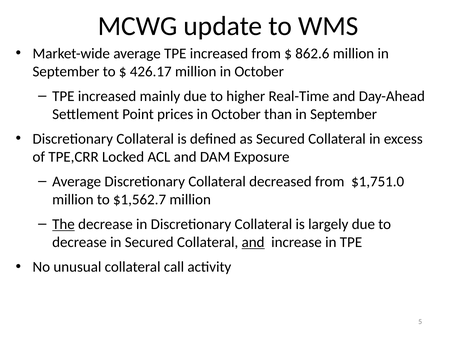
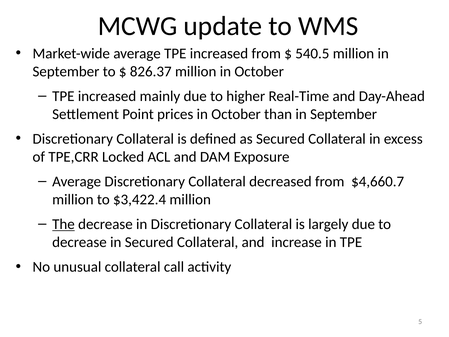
862.6: 862.6 -> 540.5
426.17: 426.17 -> 826.37
$1,751.0: $1,751.0 -> $4,660.7
$1,562.7: $1,562.7 -> $3,422.4
and at (253, 242) underline: present -> none
